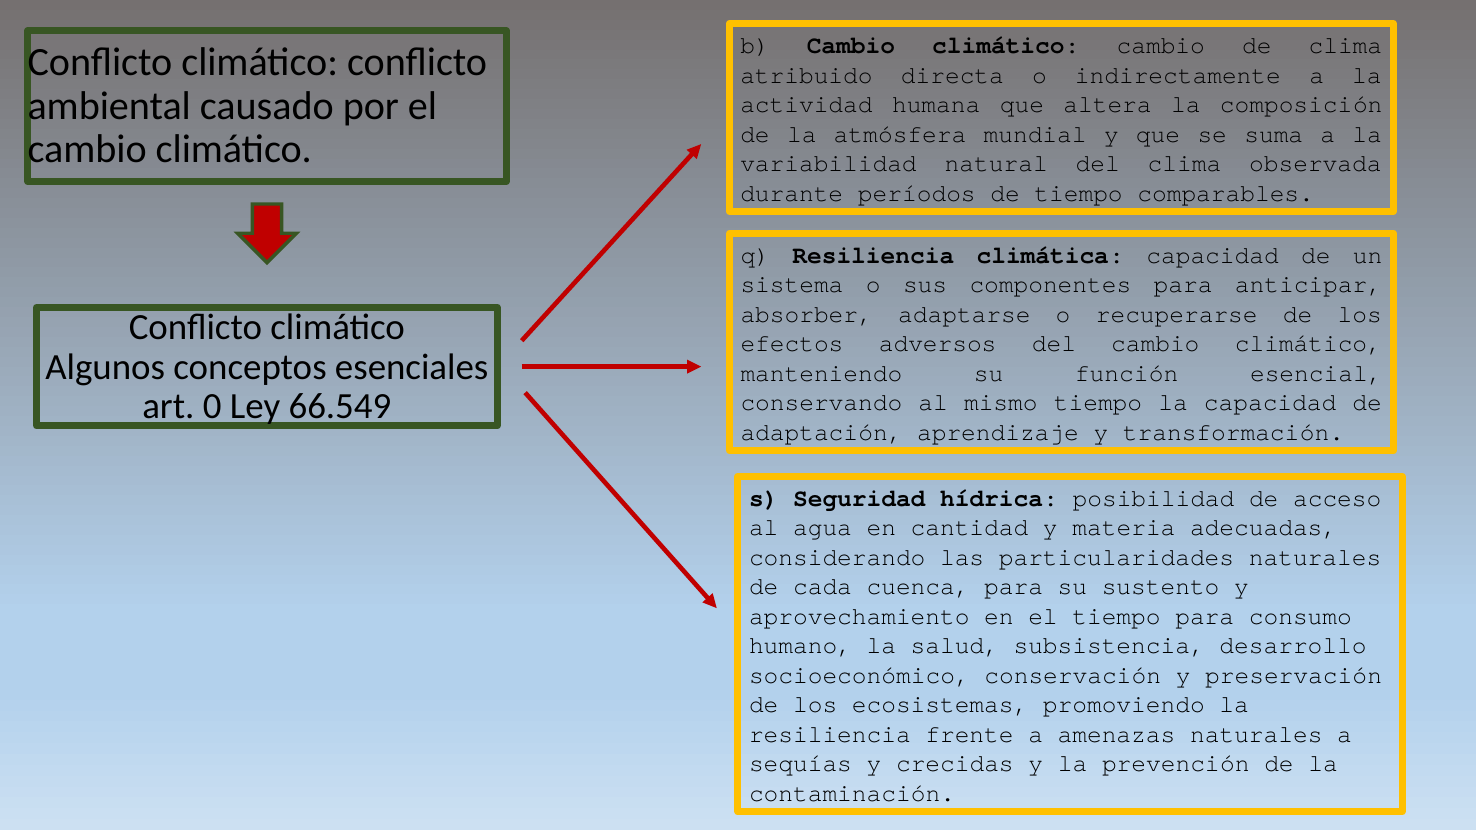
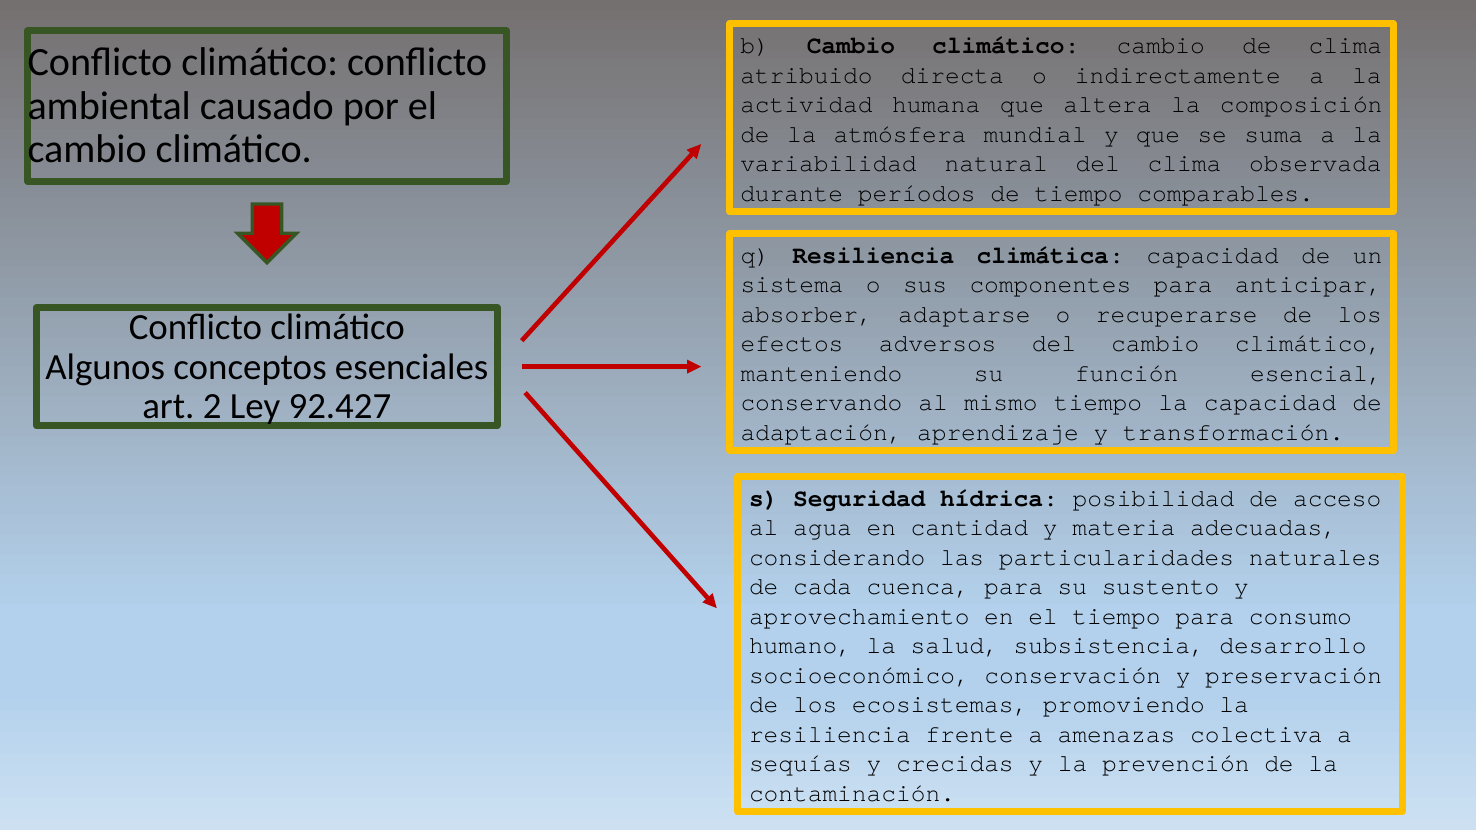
0: 0 -> 2
66.549: 66.549 -> 92.427
amenazas naturales: naturales -> colectiva
